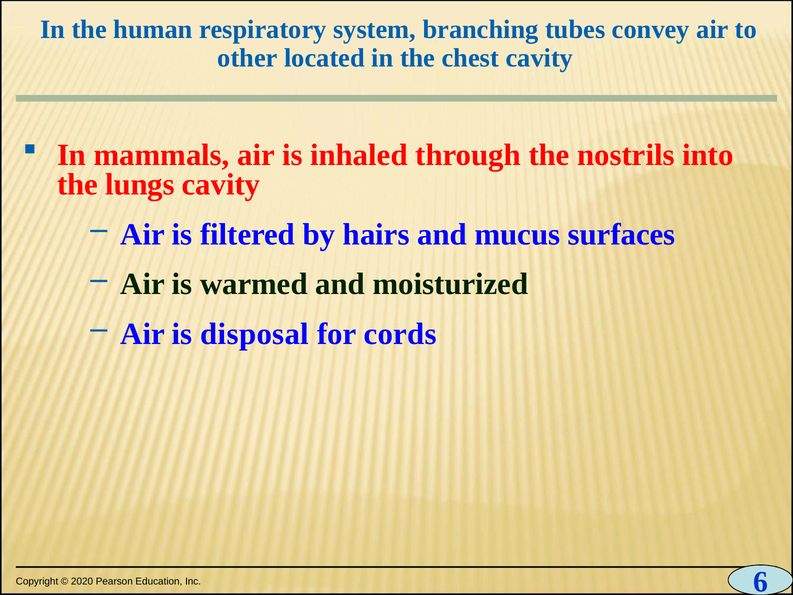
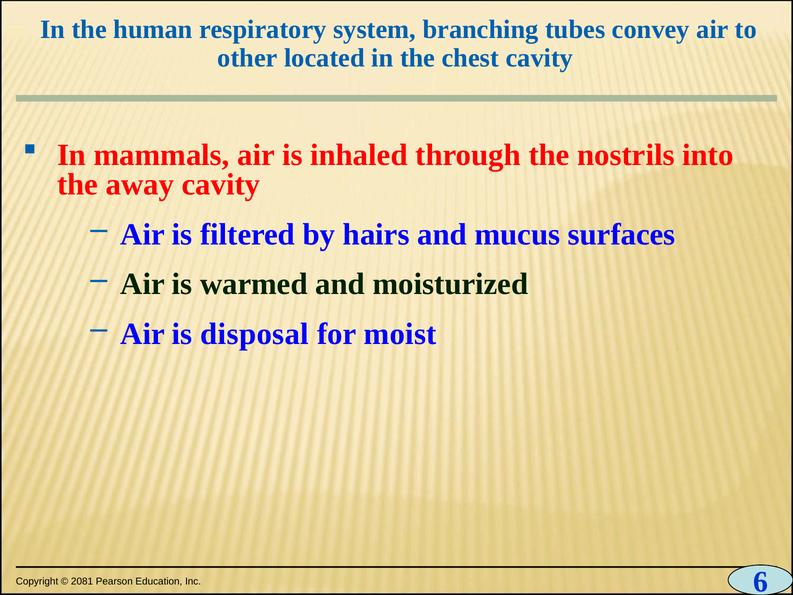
lungs: lungs -> away
cords: cords -> moist
2020: 2020 -> 2081
